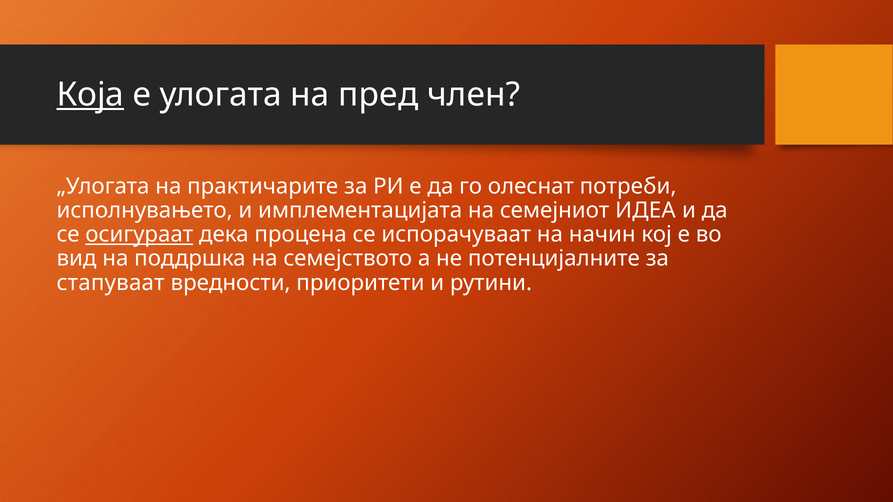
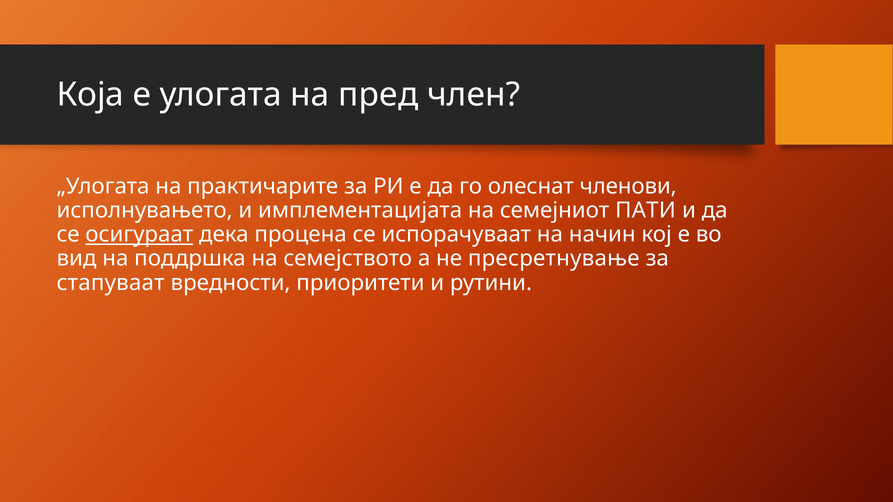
Која underline: present -> none
потреби: потреби -> членови
ИДЕА: ИДЕА -> ПАТИ
потенцијалните: потенцијалните -> пресретнување
